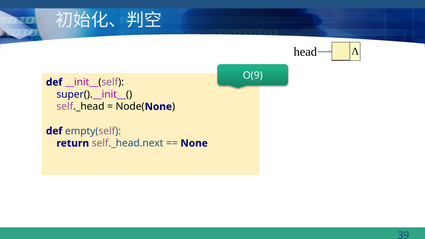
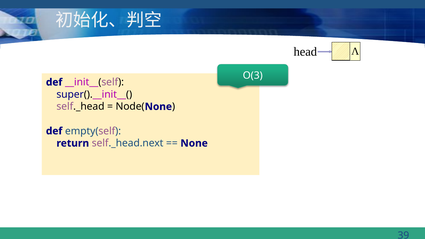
O(9: O(9 -> O(3
